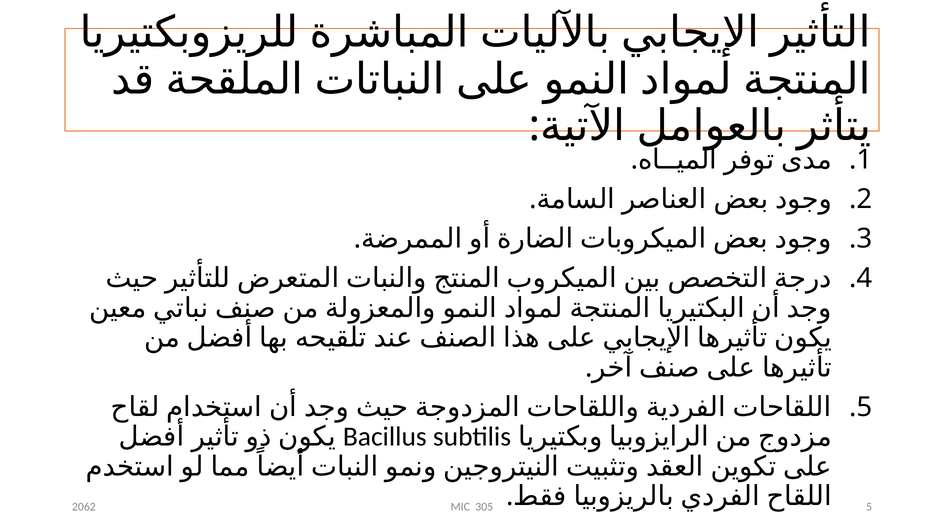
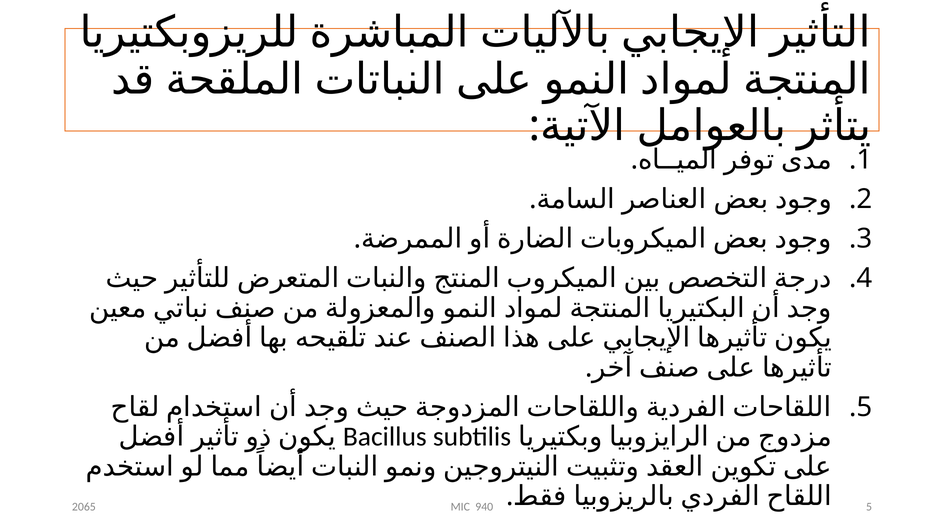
305: 305 -> 940
2062: 2062 -> 2065
